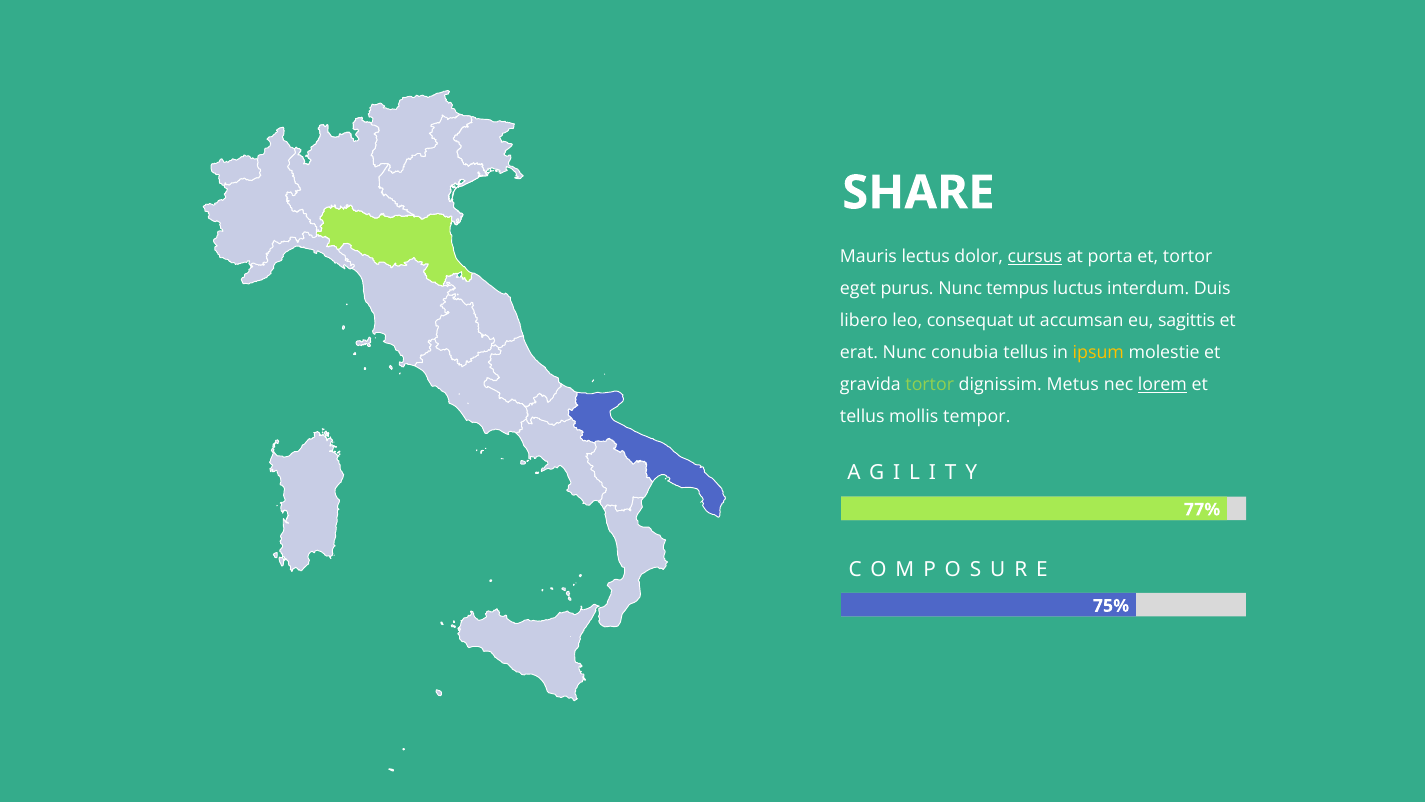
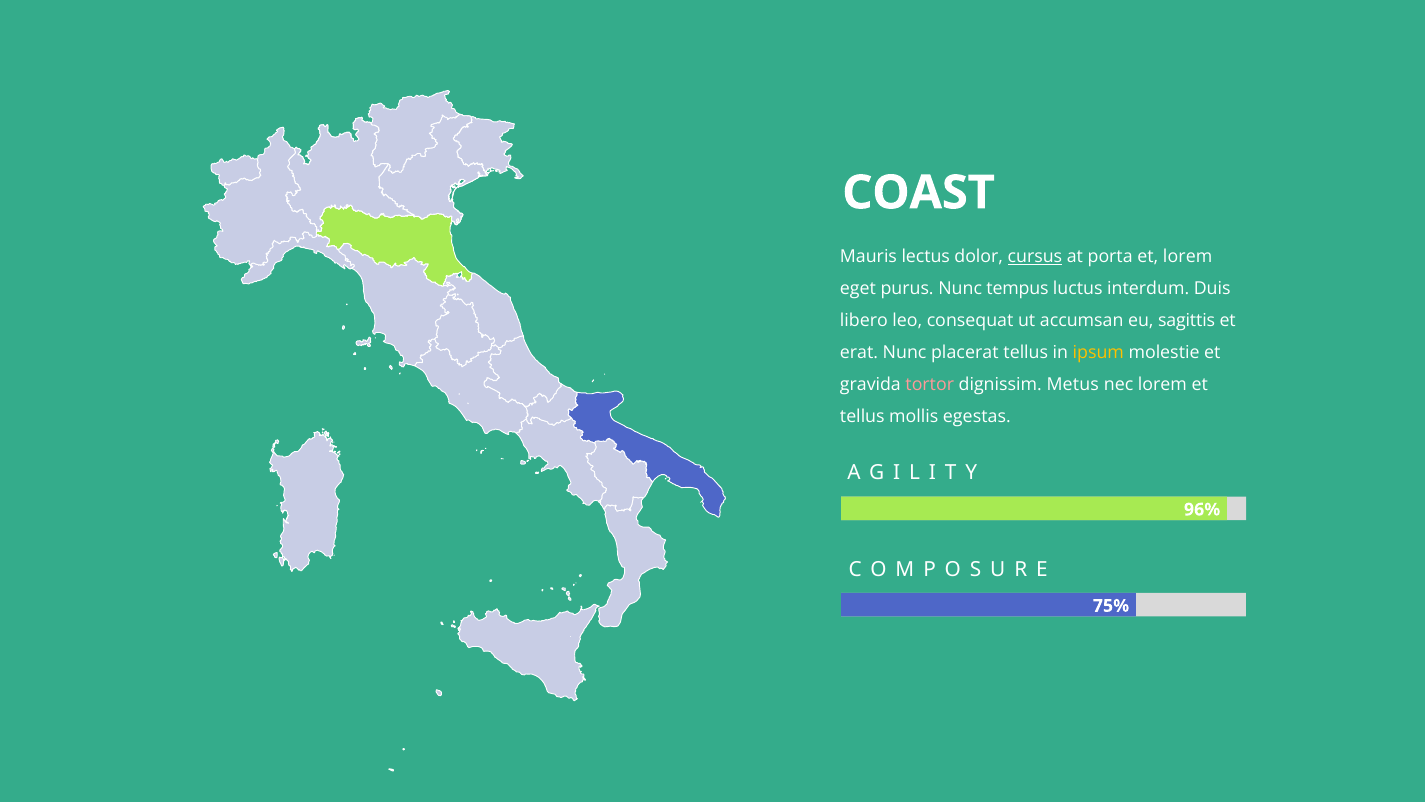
SHARE: SHARE -> COAST
et tortor: tortor -> lorem
conubia: conubia -> placerat
tortor at (930, 384) colour: light green -> pink
lorem at (1162, 384) underline: present -> none
tempor: tempor -> egestas
77%: 77% -> 96%
